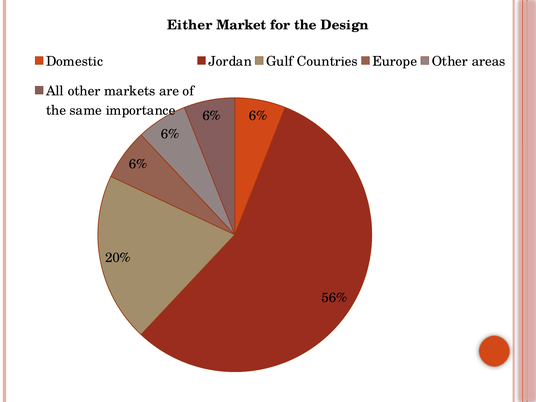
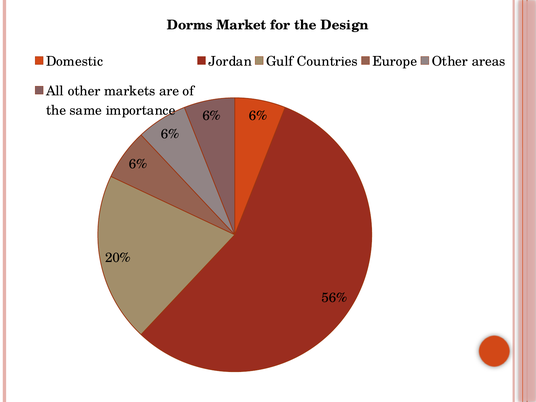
Either: Either -> Dorms
